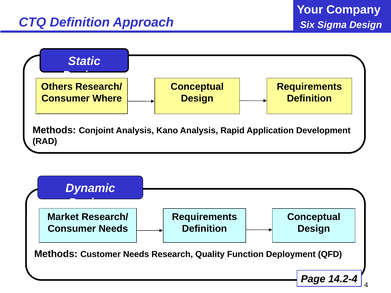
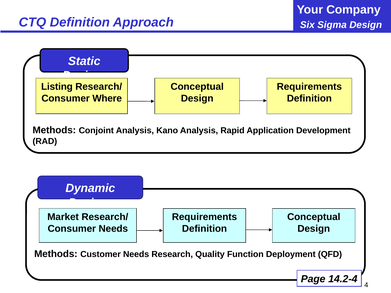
Others: Others -> Listing
